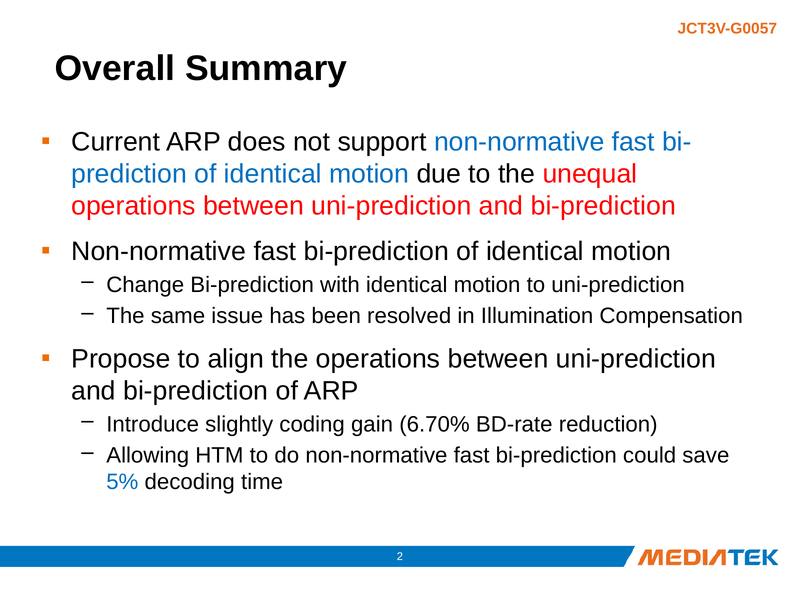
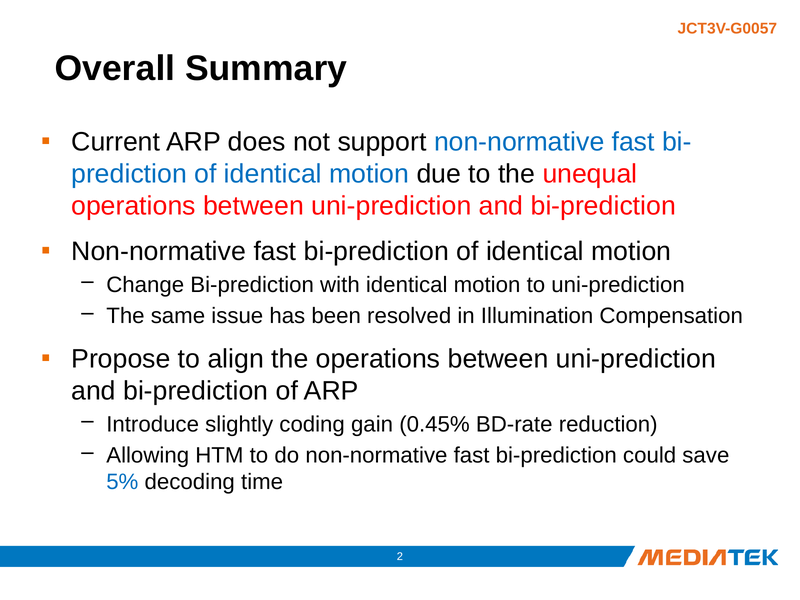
6.70%: 6.70% -> 0.45%
